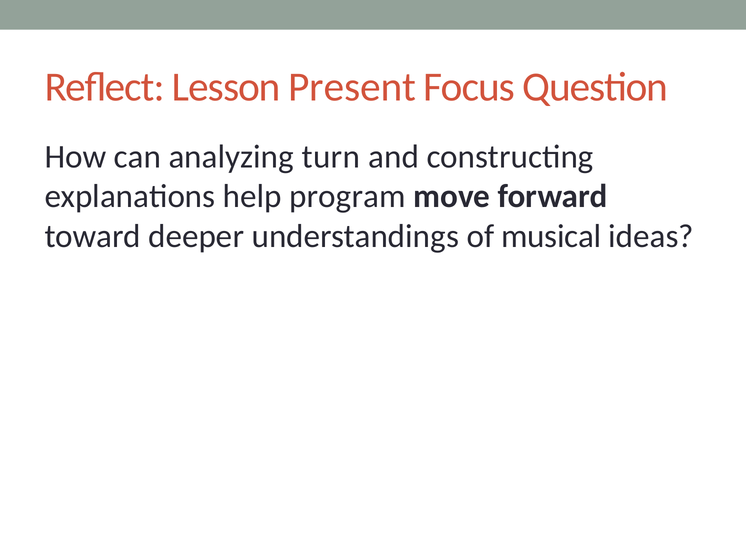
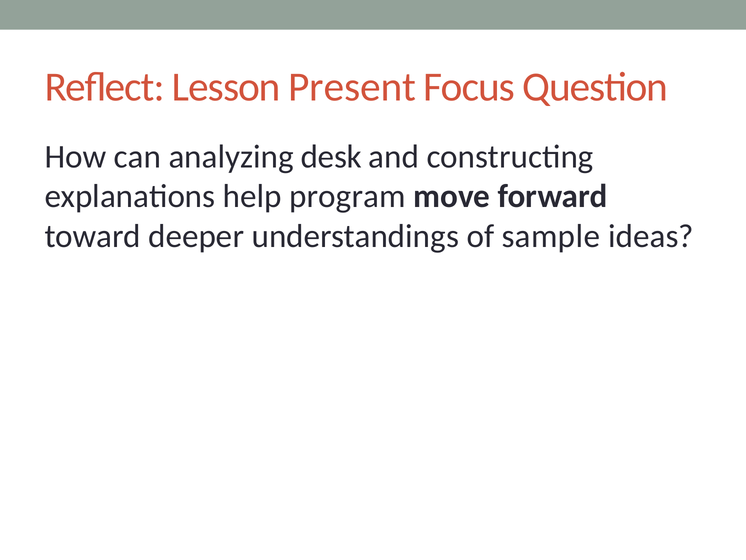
turn: turn -> desk
musical: musical -> sample
